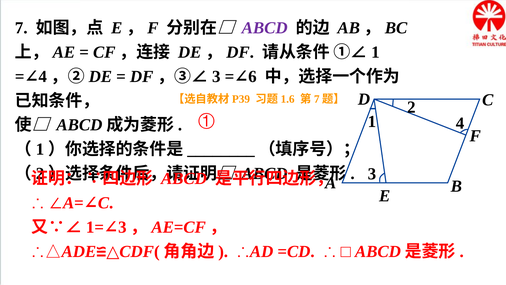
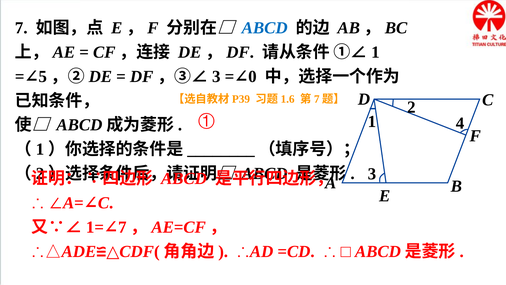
ABCD at (265, 28) colour: purple -> blue
4 at (43, 76): 4 -> 5
6: 6 -> 0
3 at (122, 227): 3 -> 7
